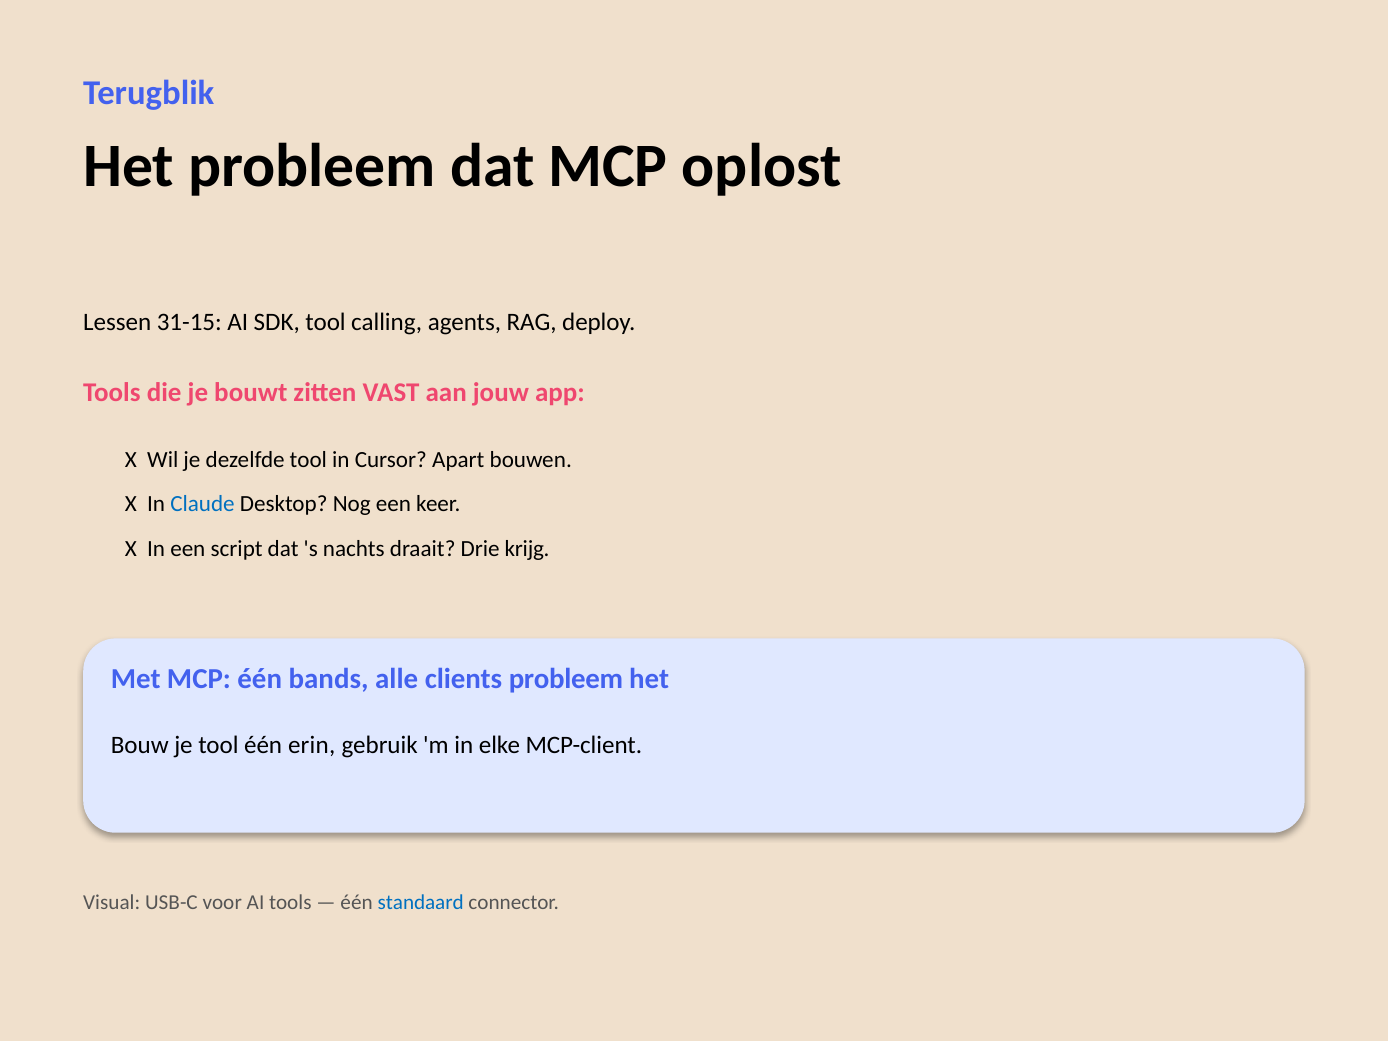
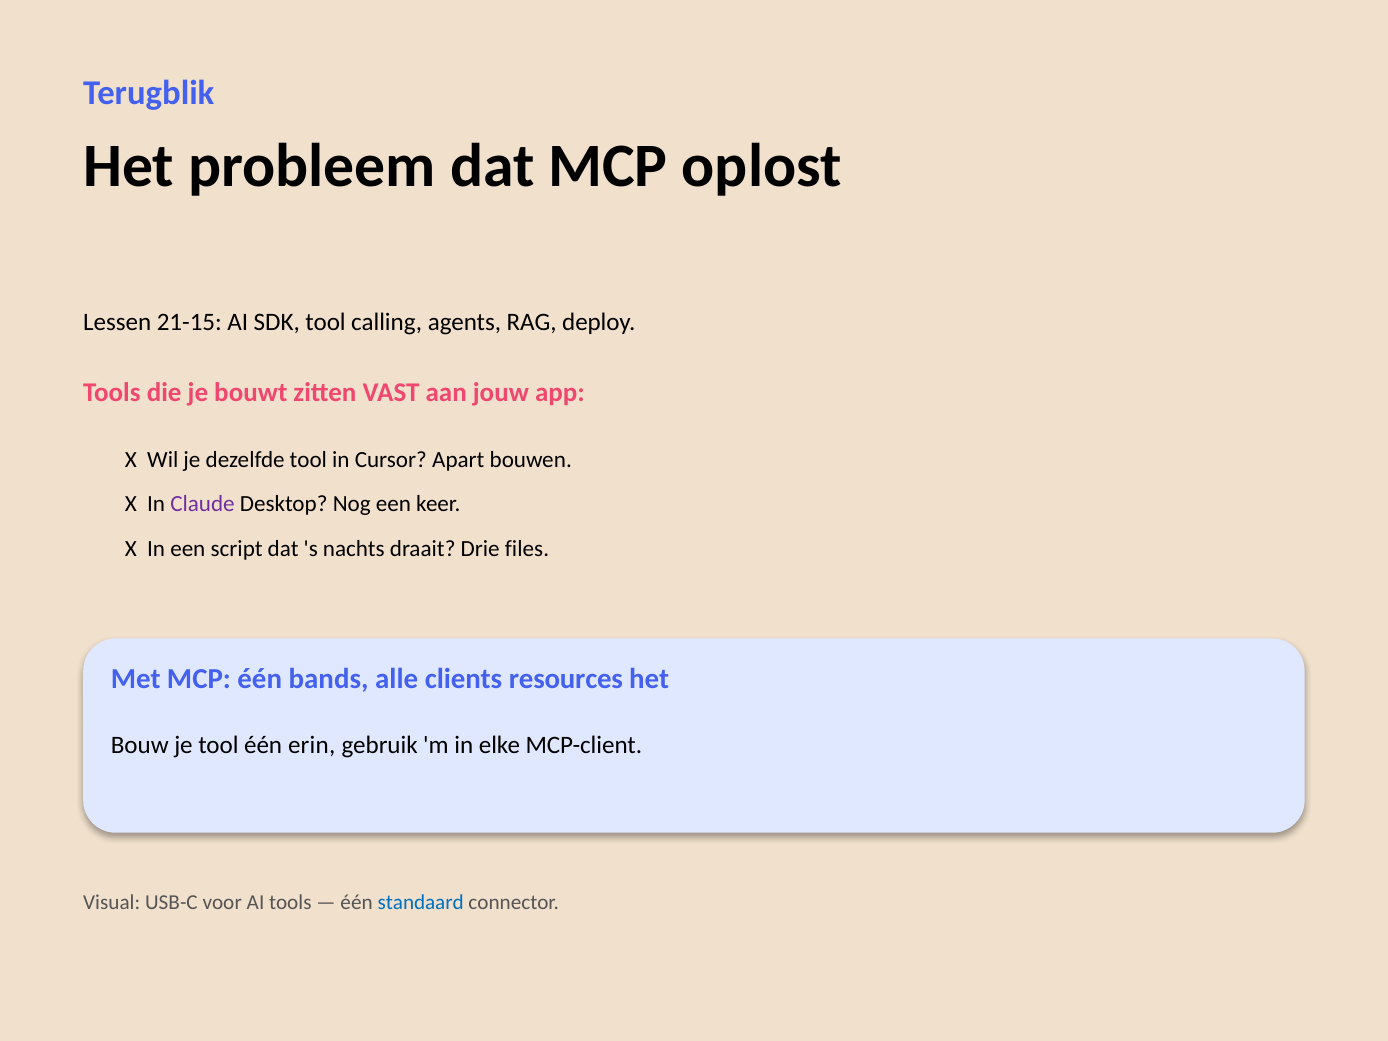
31-15: 31-15 -> 21-15
Claude colour: blue -> purple
krijg: krijg -> files
clients probleem: probleem -> resources
